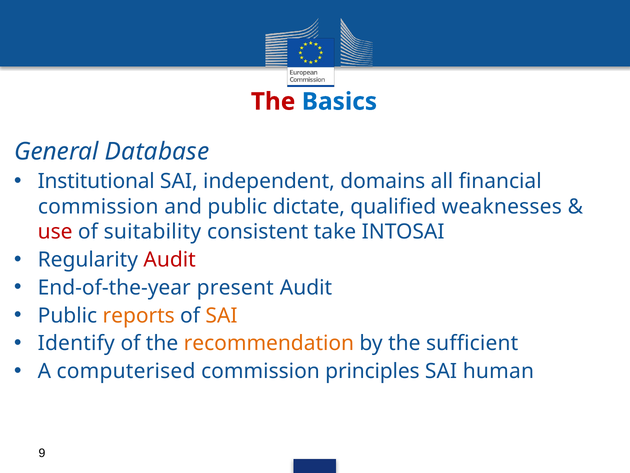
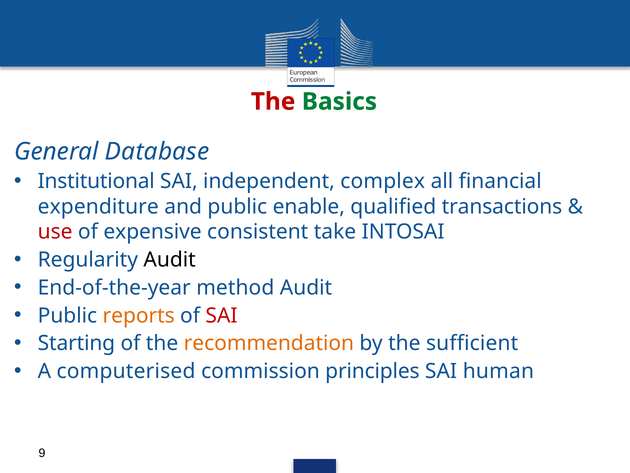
Basics colour: blue -> green
domains: domains -> complex
commission at (98, 207): commission -> expenditure
dictate: dictate -> enable
weaknesses: weaknesses -> transactions
suitability: suitability -> expensive
Audit at (170, 260) colour: red -> black
present: present -> method
SAI at (222, 315) colour: orange -> red
Identify: Identify -> Starting
